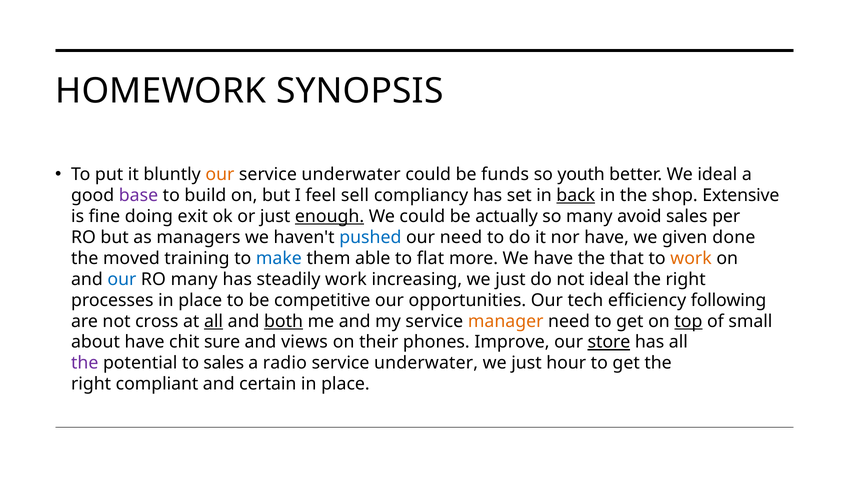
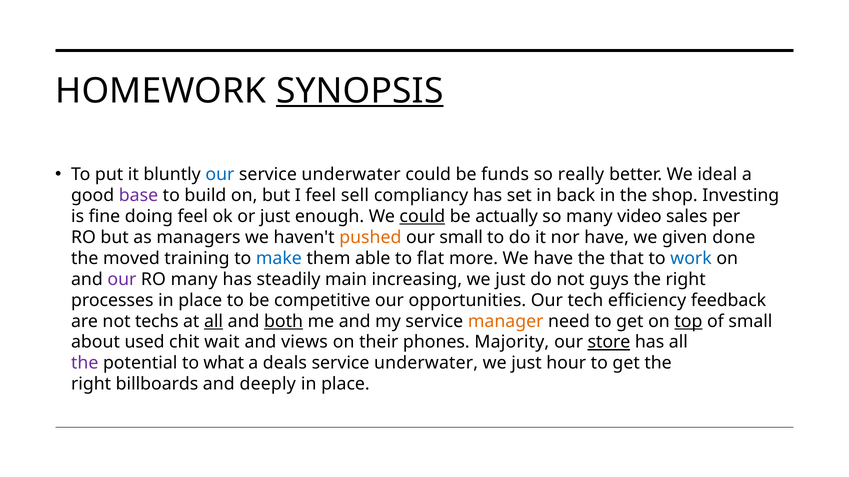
SYNOPSIS underline: none -> present
our at (220, 175) colour: orange -> blue
youth: youth -> really
back underline: present -> none
Extensive: Extensive -> Investing
doing exit: exit -> feel
enough underline: present -> none
could at (422, 217) underline: none -> present
avoid: avoid -> video
pushed colour: blue -> orange
our need: need -> small
work at (691, 259) colour: orange -> blue
our at (122, 280) colour: blue -> purple
steadily work: work -> main
not ideal: ideal -> guys
following: following -> feedback
cross: cross -> techs
about have: have -> used
sure: sure -> wait
Improve: Improve -> Majority
to sales: sales -> what
radio: radio -> deals
compliant: compliant -> billboards
certain: certain -> deeply
